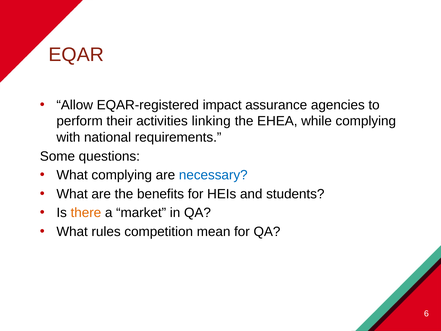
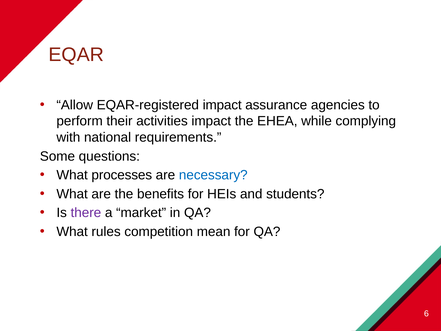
activities linking: linking -> impact
What complying: complying -> processes
there colour: orange -> purple
